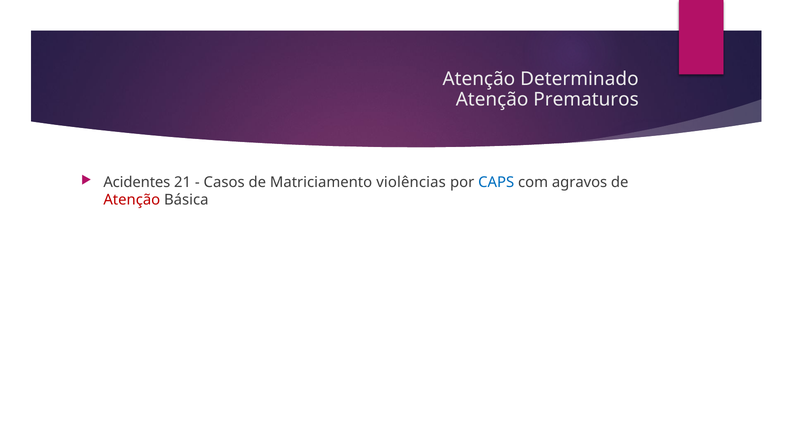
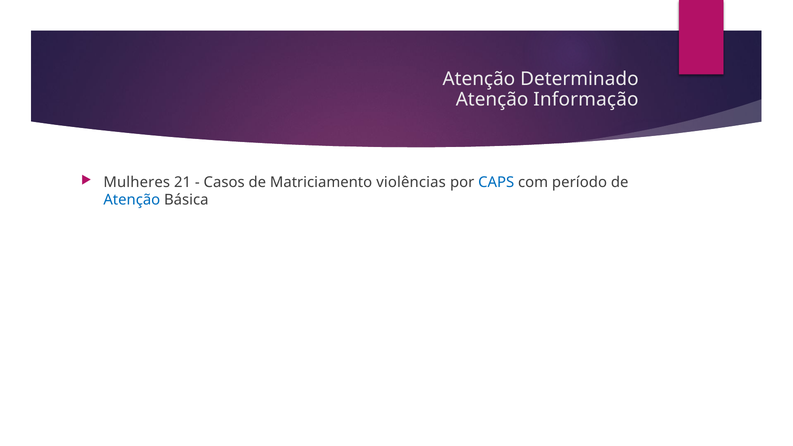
Prematuros: Prematuros -> Informação
Acidentes: Acidentes -> Mulheres
agravos: agravos -> período
Atenção at (132, 200) colour: red -> blue
